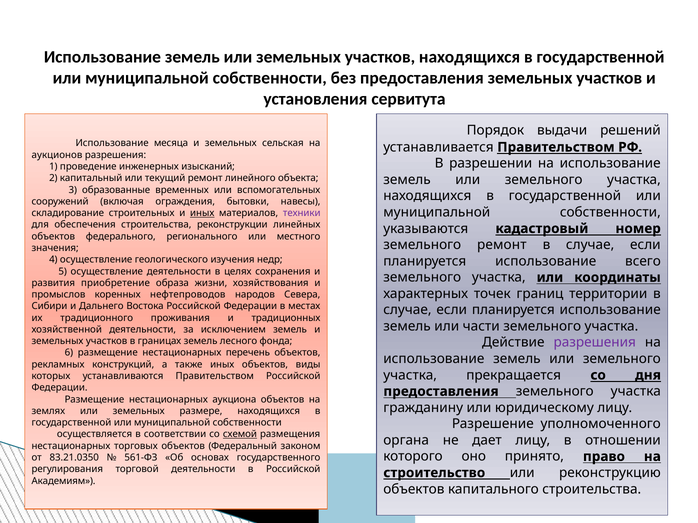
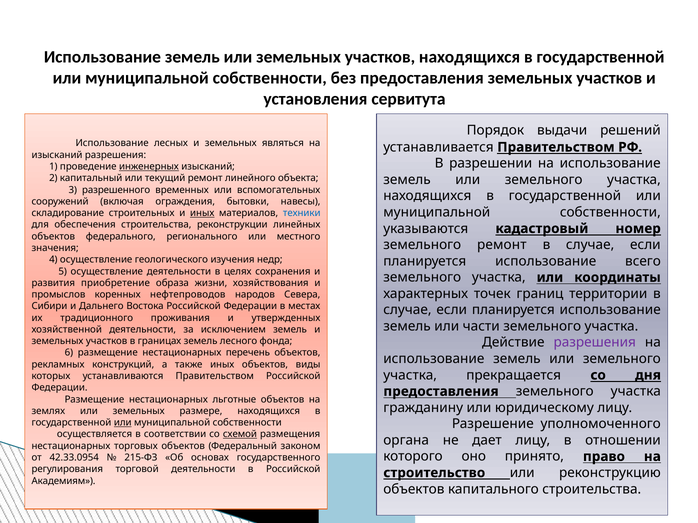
месяца: месяца -> лесных
сельская: сельская -> являться
аукционов at (57, 155): аукционов -> изысканий
инженерных underline: none -> present
образованные: образованные -> разрешенного
техники colour: purple -> blue
традиционных: традиционных -> утвержденных
аукциона: аукциона -> льготные
или at (123, 423) underline: none -> present
83.21.0350: 83.21.0350 -> 42.33.0954
561-ФЗ: 561-ФЗ -> 215-ФЗ
